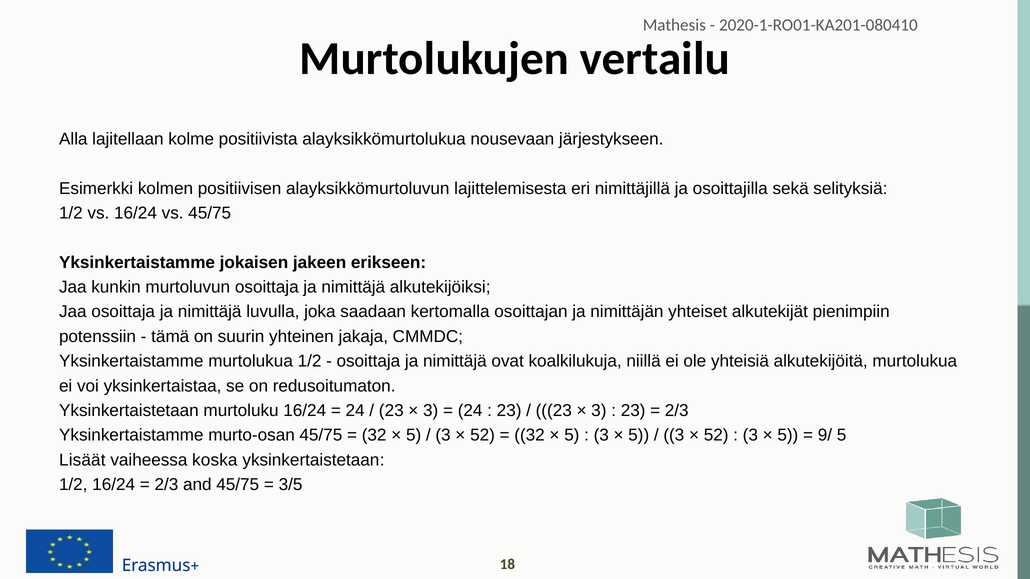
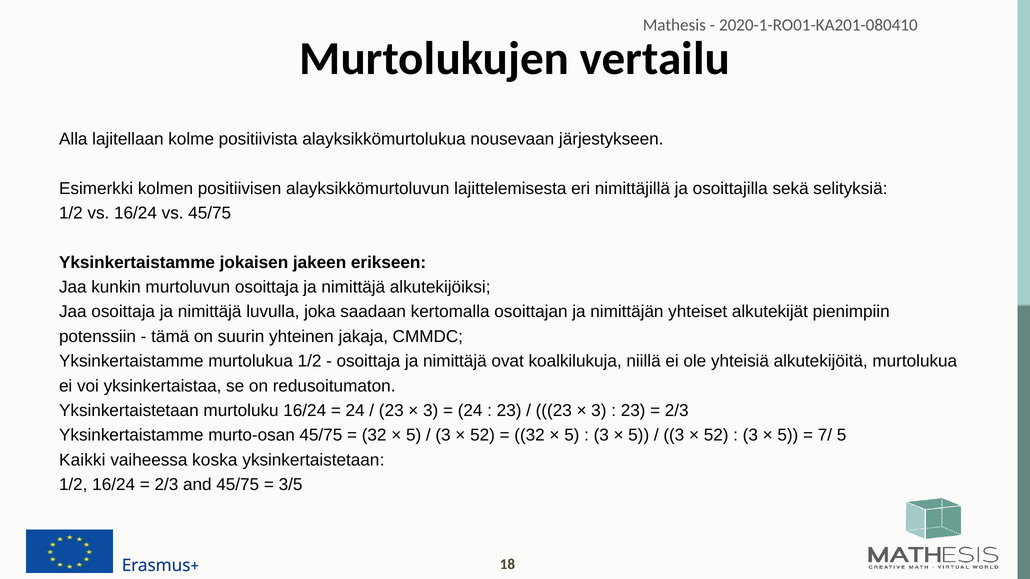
9/: 9/ -> 7/
Lisäät: Lisäät -> Kaikki
